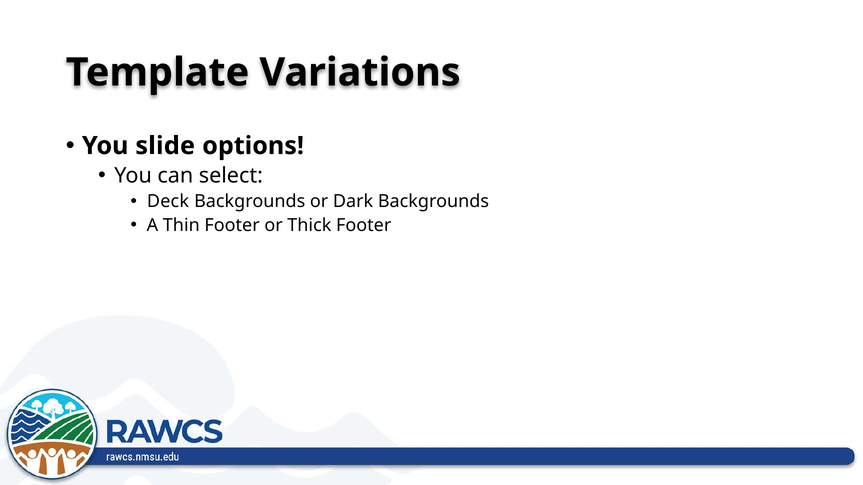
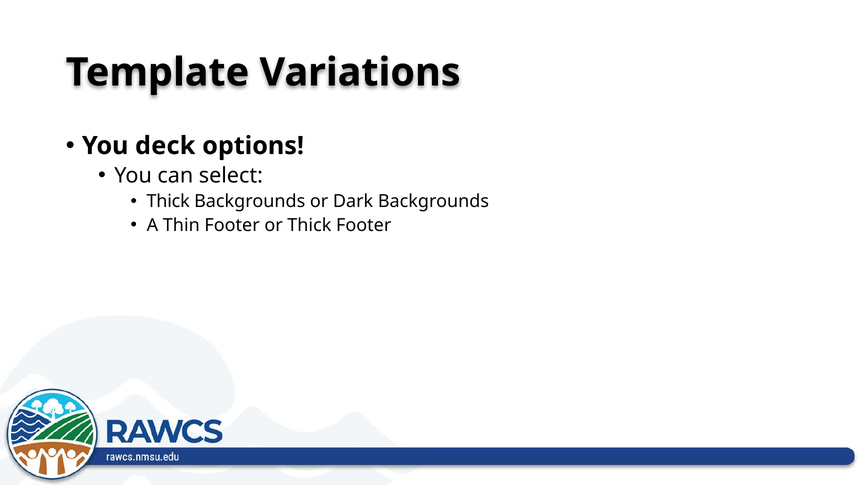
slide: slide -> deck
Deck at (168, 202): Deck -> Thick
